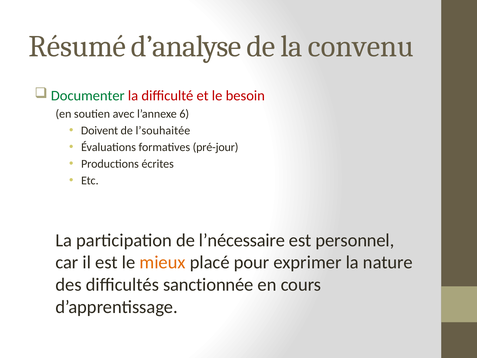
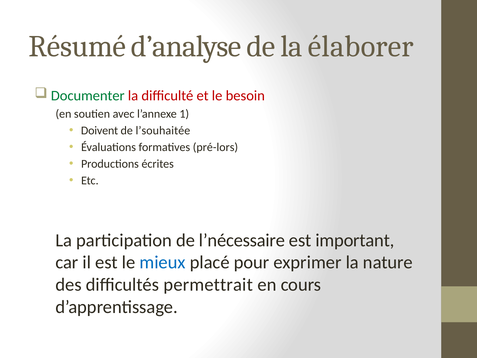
convenu: convenu -> élaborer
6: 6 -> 1
pré-jour: pré-jour -> pré-lors
personnel: personnel -> important
mieux colour: orange -> blue
sanctionnée: sanctionnée -> permettrait
